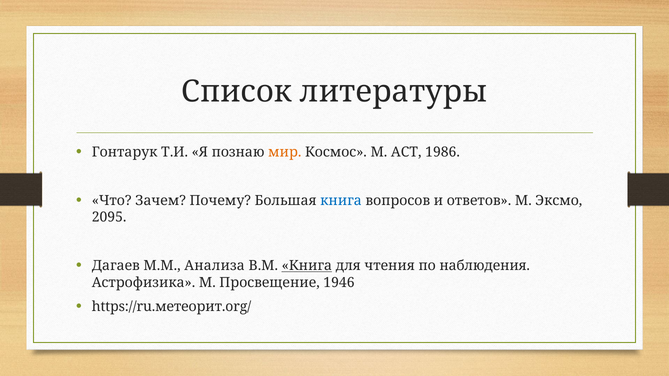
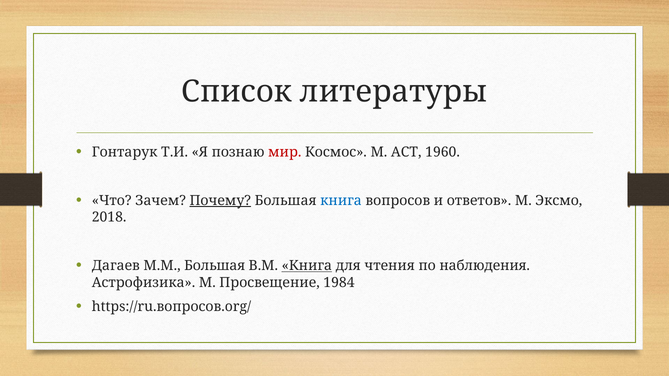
мир colour: orange -> red
1986: 1986 -> 1960
Почему underline: none -> present
2095: 2095 -> 2018
М.М Анализа: Анализа -> Большая
1946: 1946 -> 1984
https://ru.метеорит.org/: https://ru.метеорит.org/ -> https://ru.вопросов.org/
